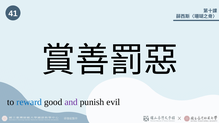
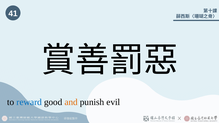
and colour: purple -> orange
